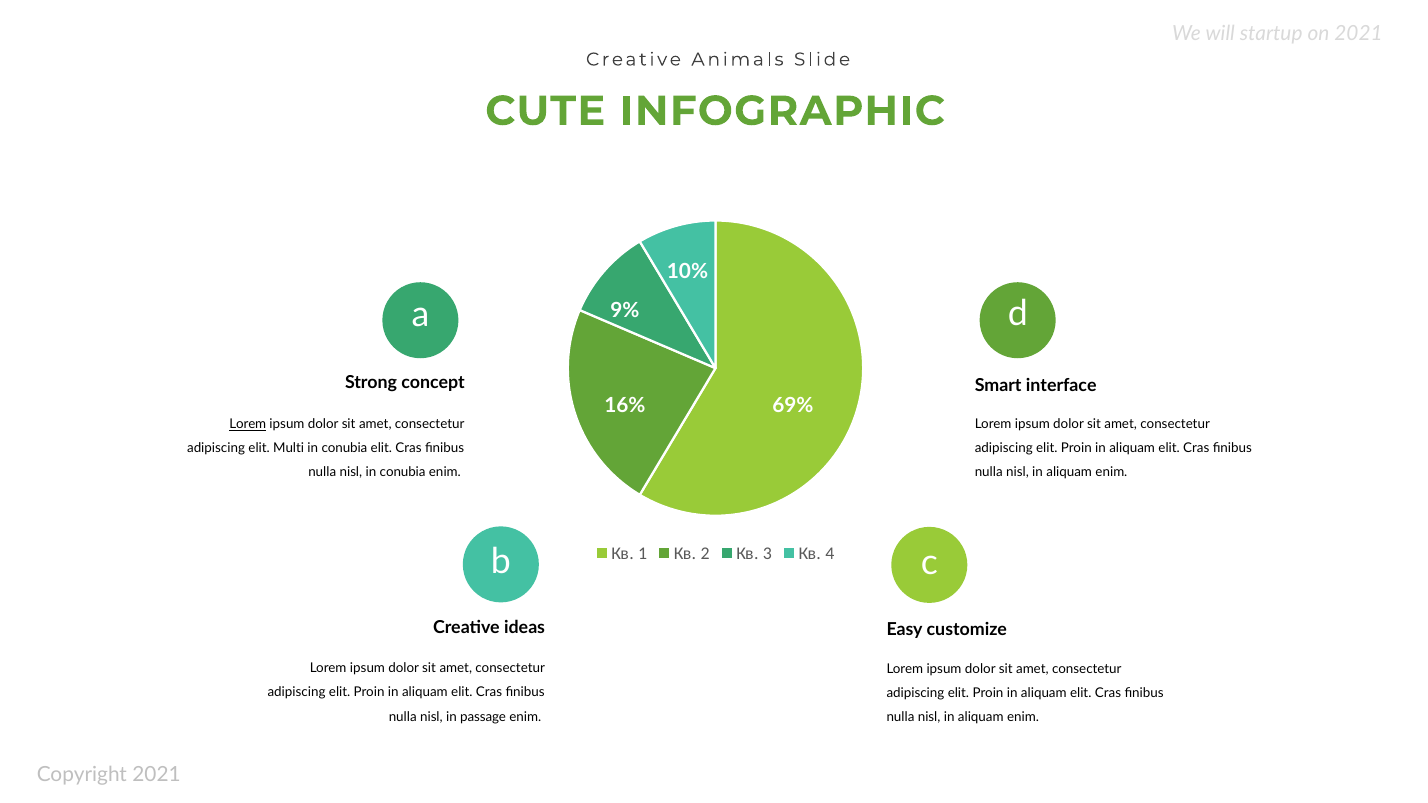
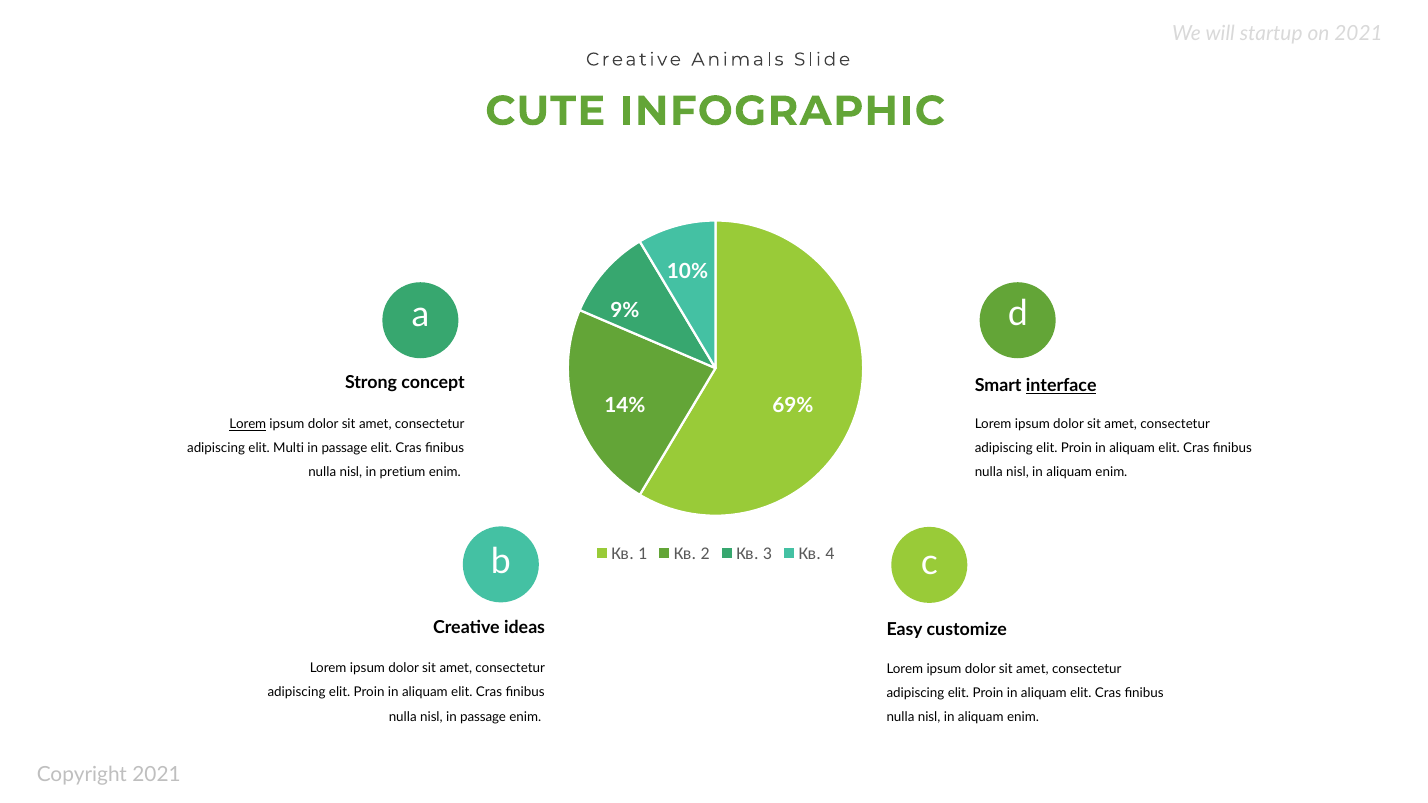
interface underline: none -> present
16%: 16% -> 14%
conubia at (344, 448): conubia -> passage
nisl in conubia: conubia -> pretium
